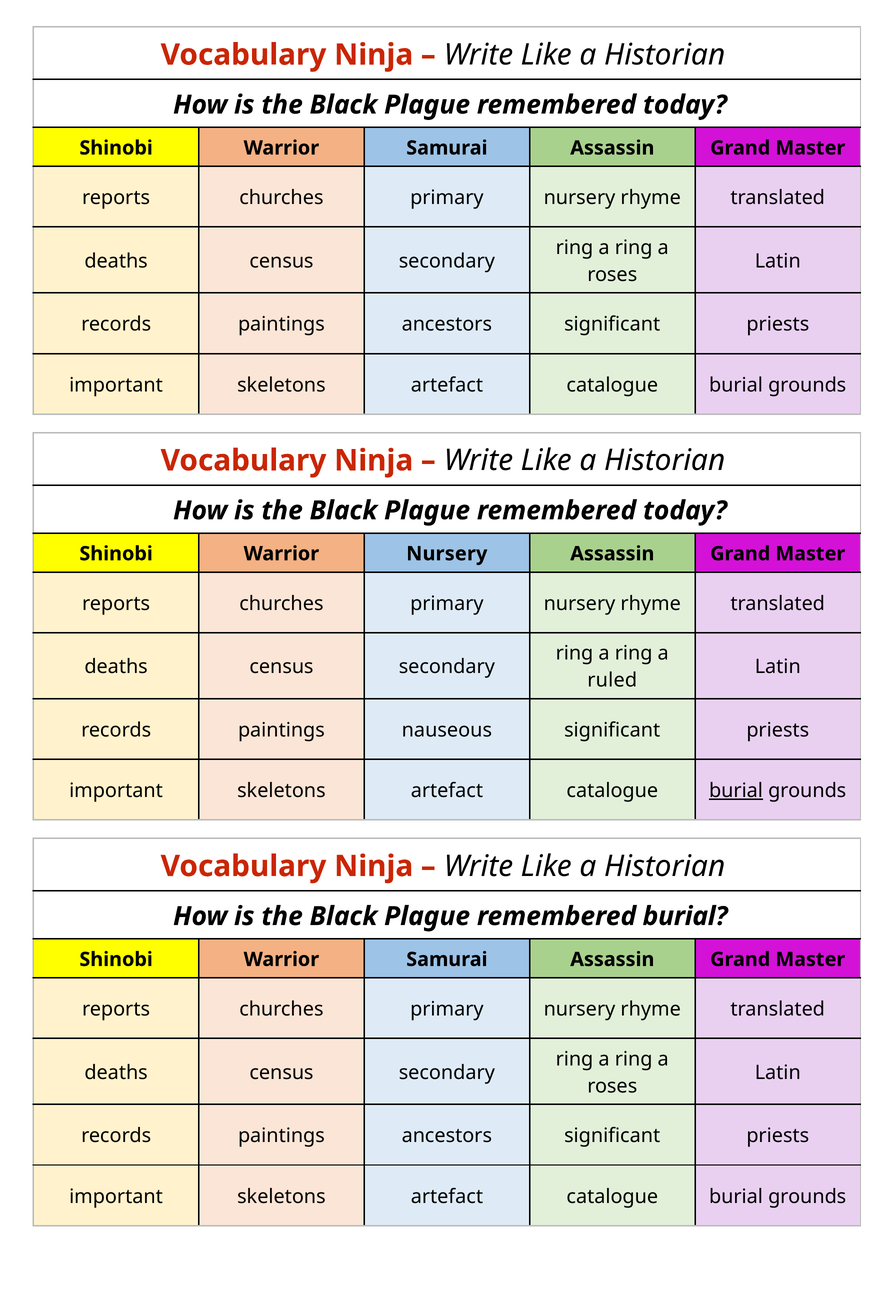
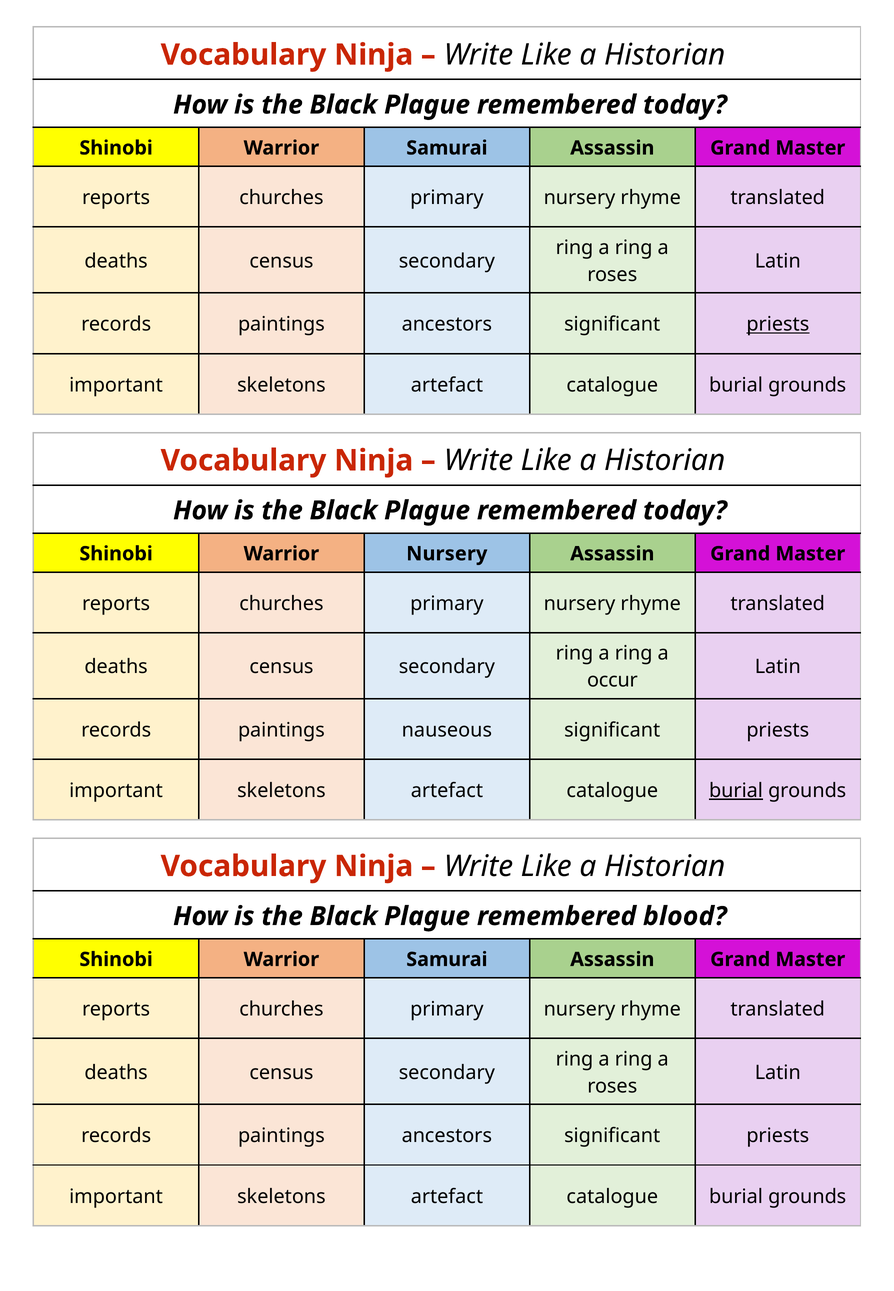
priests at (778, 325) underline: none -> present
ruled: ruled -> occur
remembered burial: burial -> blood
